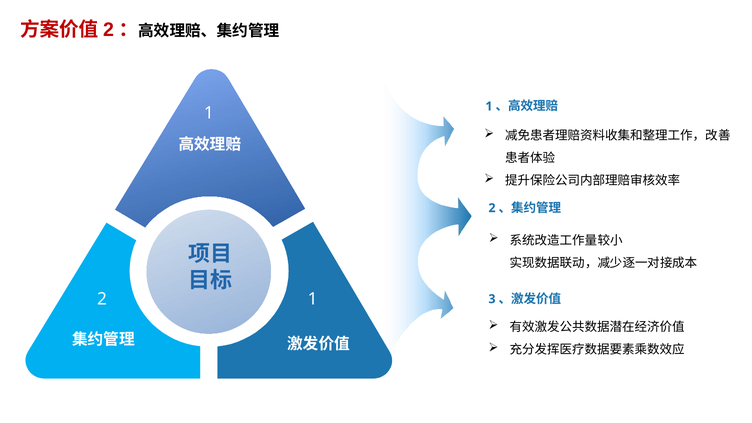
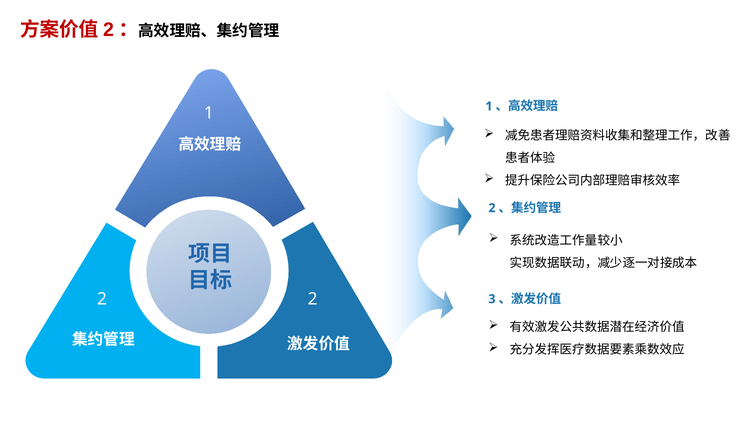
2 1: 1 -> 2
